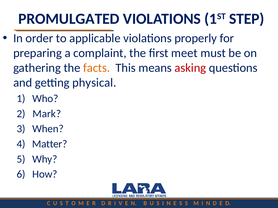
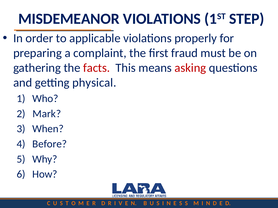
PROMULGATED: PROMULGATED -> MISDEMEANOR
meet: meet -> fraud
facts colour: orange -> red
Matter: Matter -> Before
